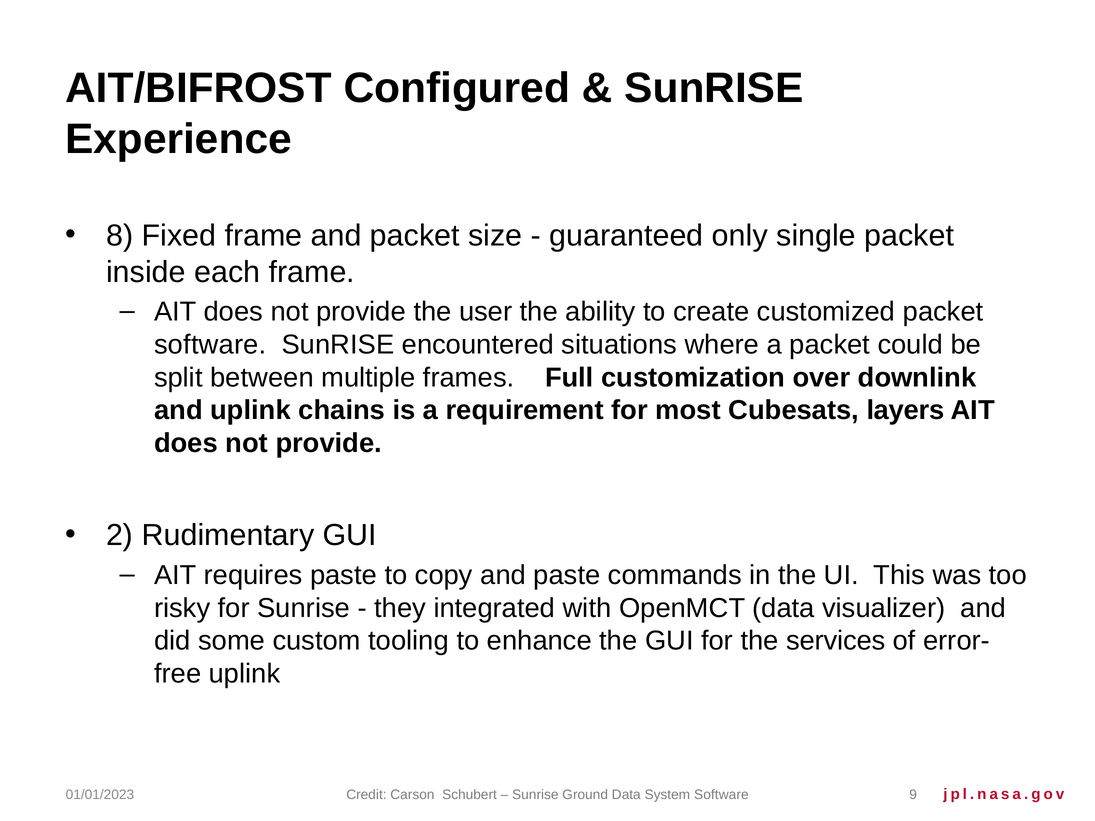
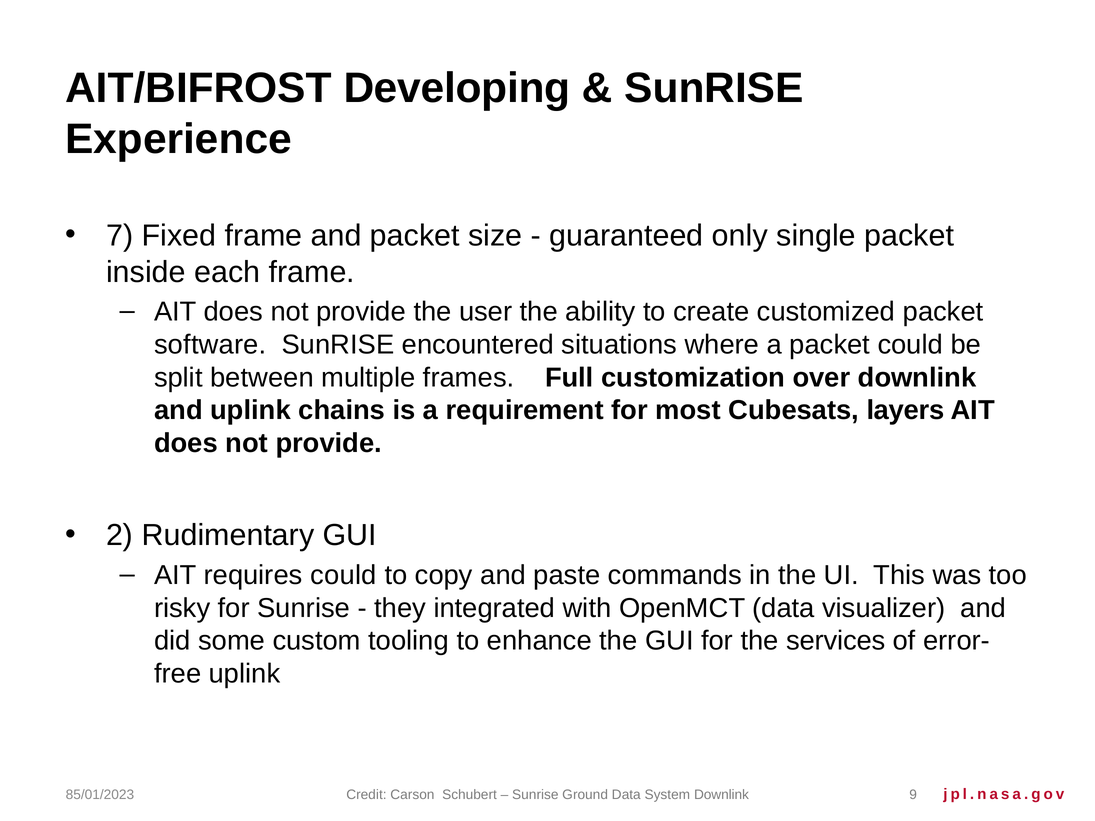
Configured: Configured -> Developing
8: 8 -> 7
requires paste: paste -> could
01/01/2023: 01/01/2023 -> 85/01/2023
System Software: Software -> Downlink
